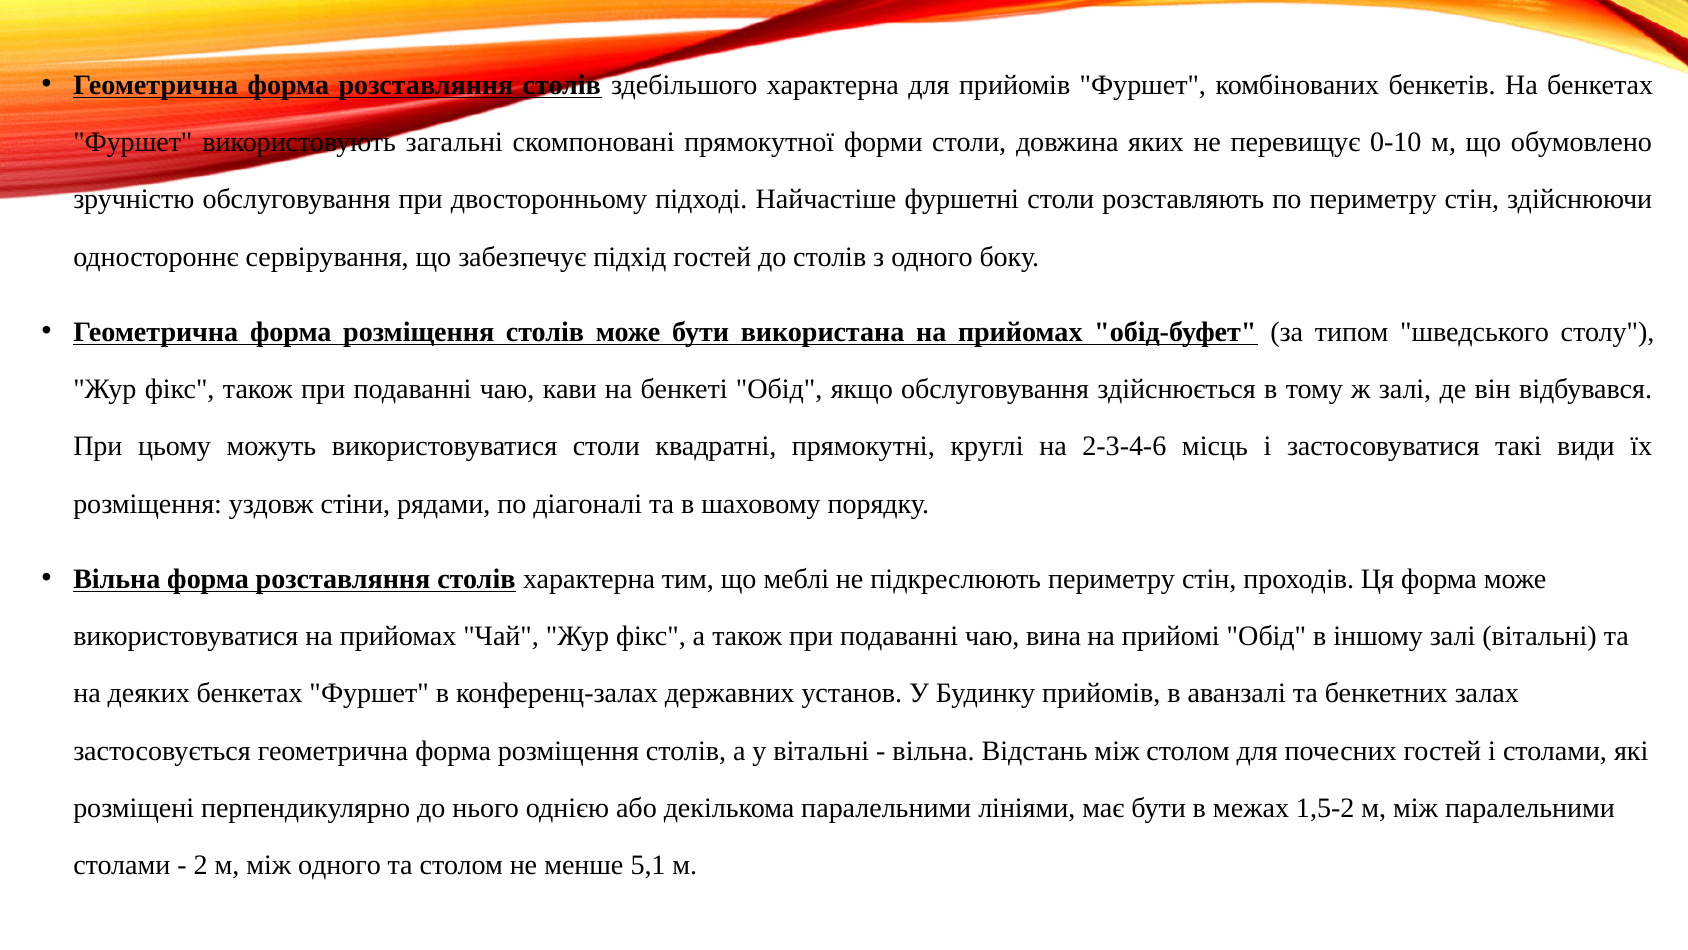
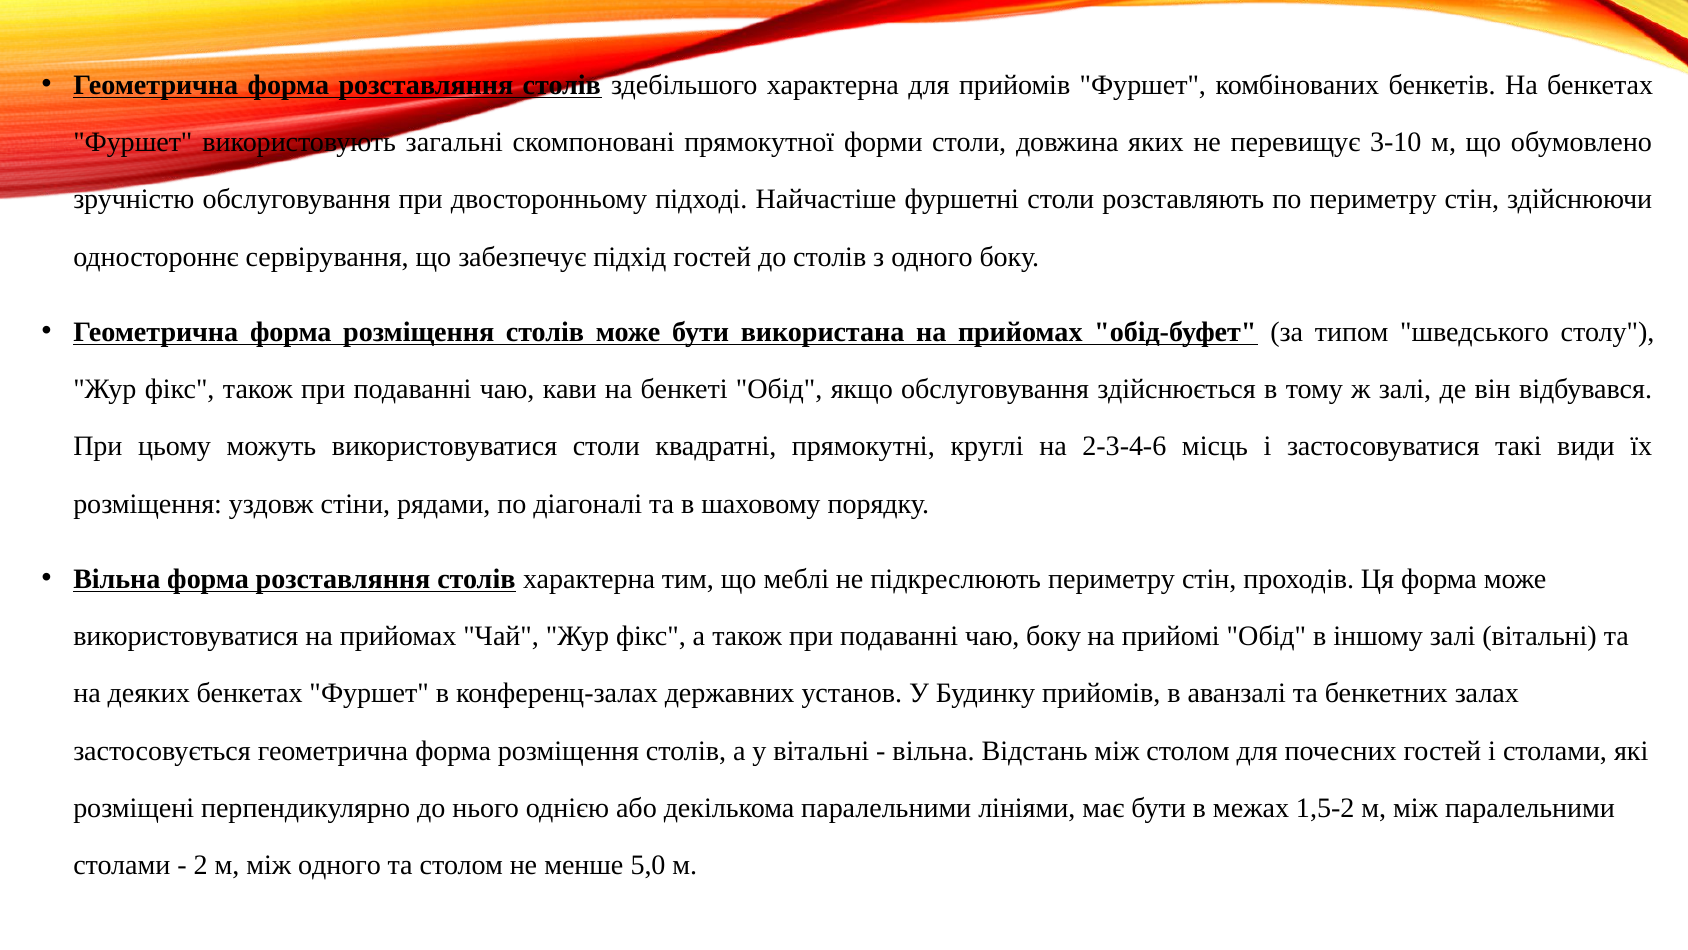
0-10: 0-10 -> 3-10
чаю вина: вина -> боку
5,1: 5,1 -> 5,0
